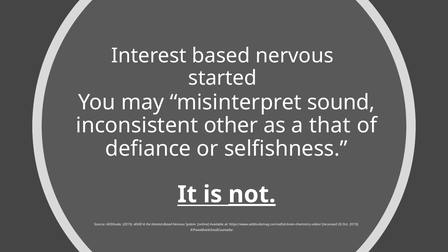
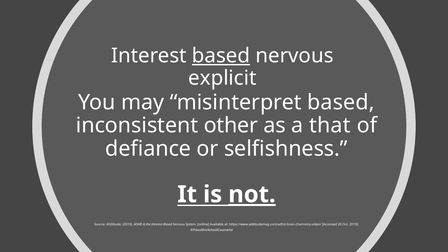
based at (221, 56) underline: none -> present
started: started -> explicit
misinterpret sound: sound -> based
